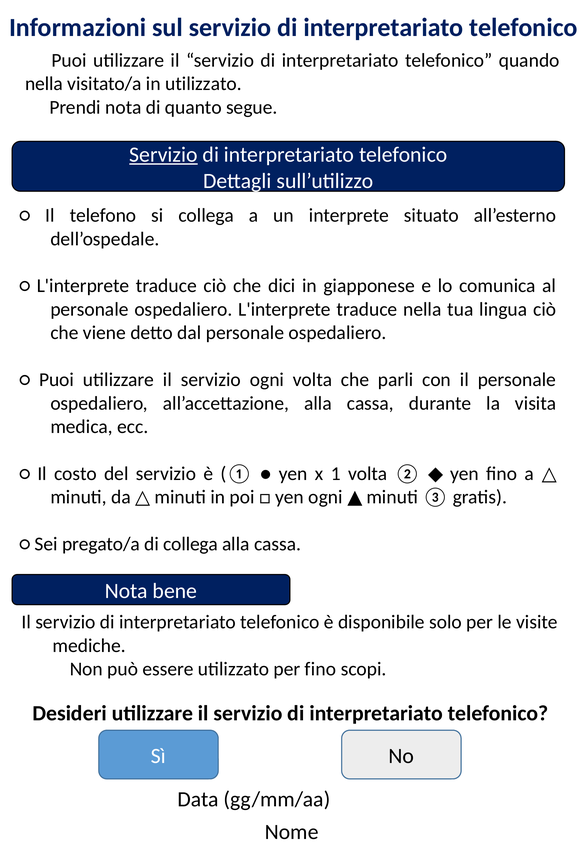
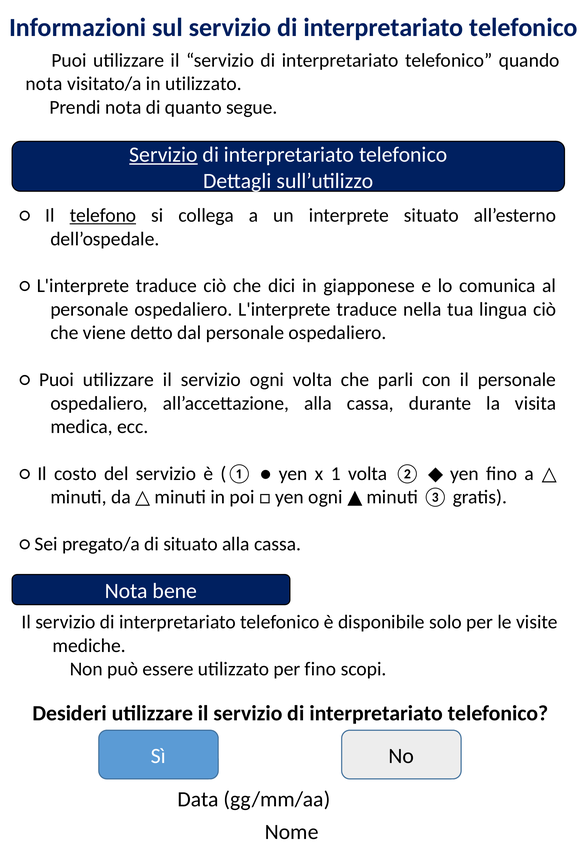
nella at (44, 84): nella -> nota
telefono underline: none -> present
di collega: collega -> situato
